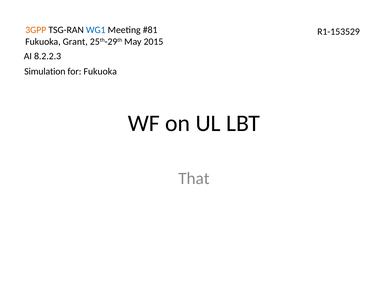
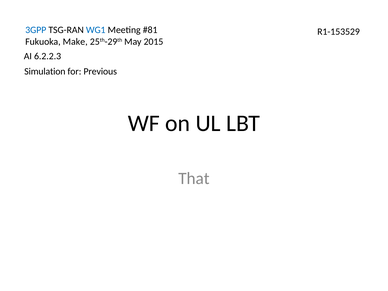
3GPP colour: orange -> blue
Grant: Grant -> Make
8.2.2.3: 8.2.2.3 -> 6.2.2.3
for Fukuoka: Fukuoka -> Previous
